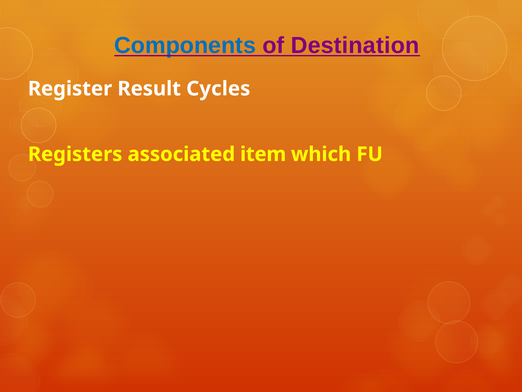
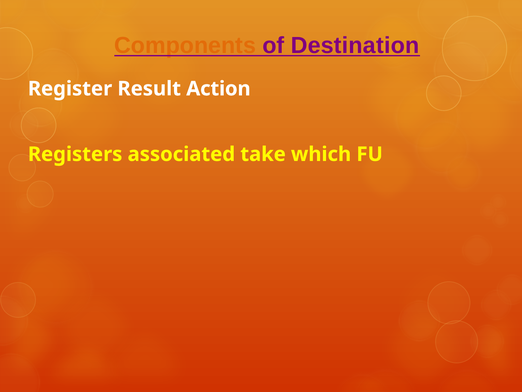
Components colour: blue -> orange
Cycles: Cycles -> Action
item: item -> take
